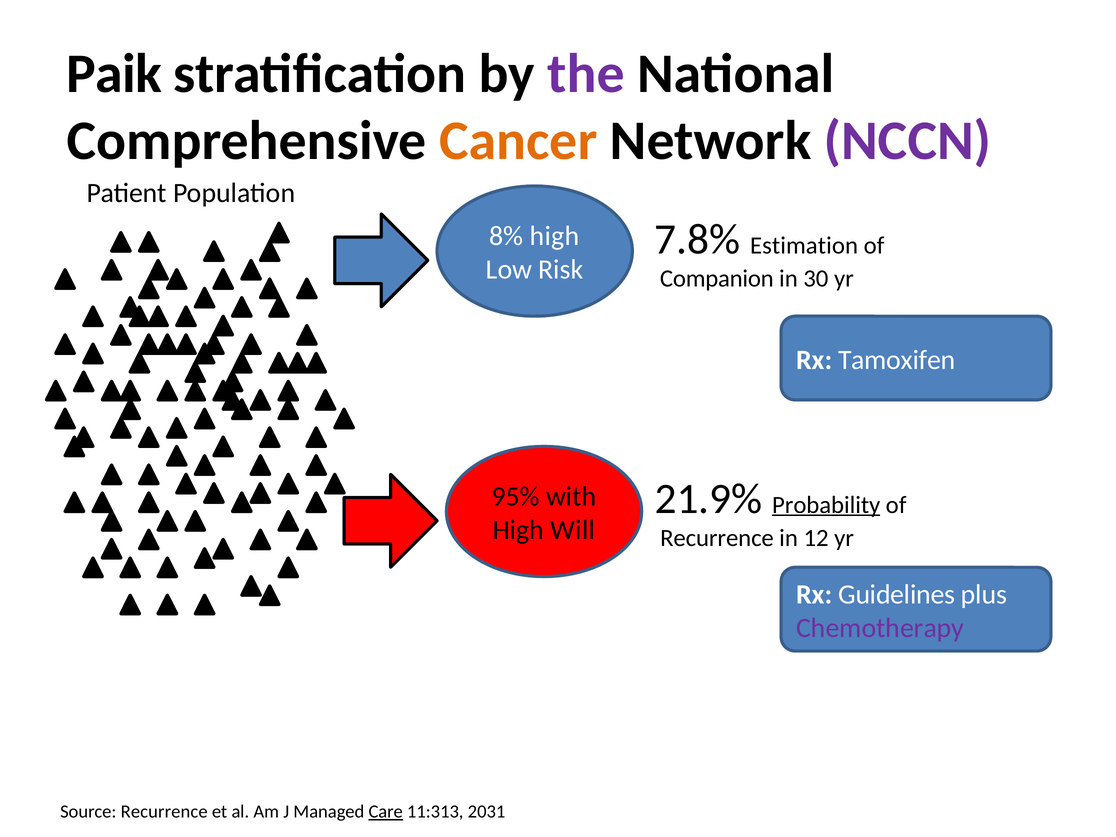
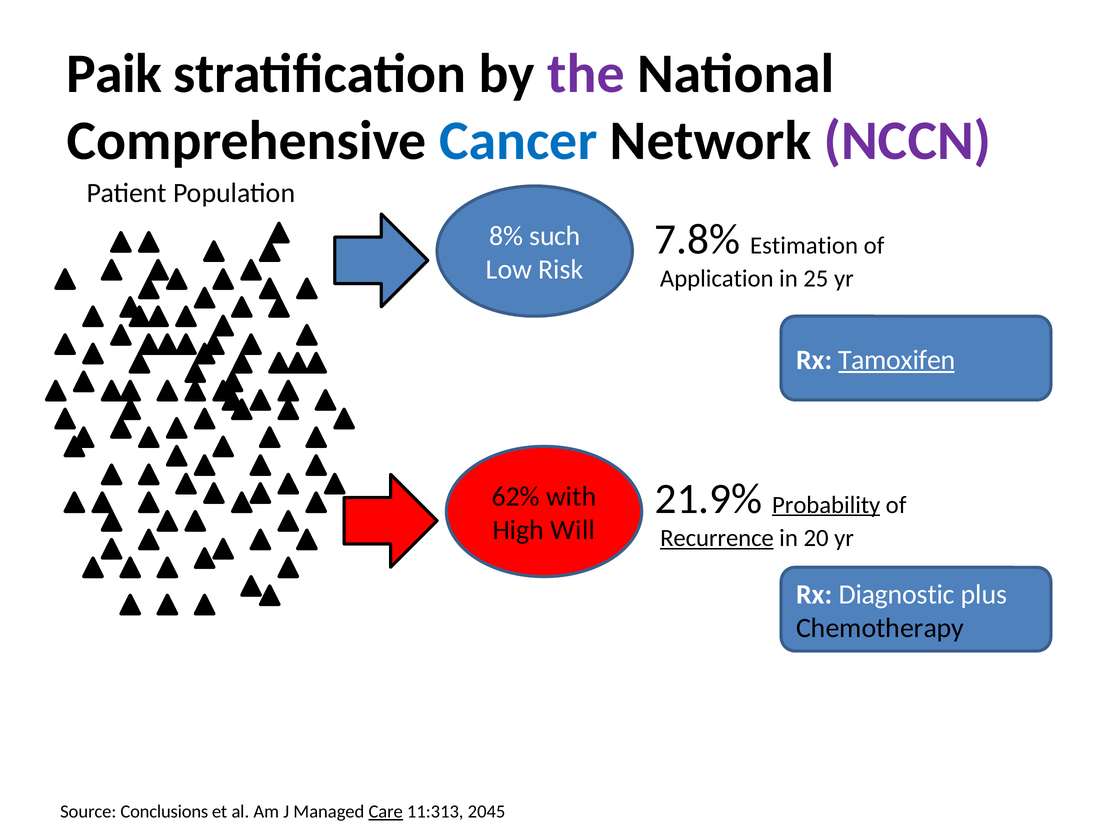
Cancer colour: orange -> blue
8% high: high -> such
Companion: Companion -> Application
30: 30 -> 25
Tamoxifen underline: none -> present
95%: 95% -> 62%
Recurrence at (717, 538) underline: none -> present
12: 12 -> 20
Guidelines: Guidelines -> Diagnostic
Chemotherapy colour: purple -> black
Source Recurrence: Recurrence -> Conclusions
2031: 2031 -> 2045
